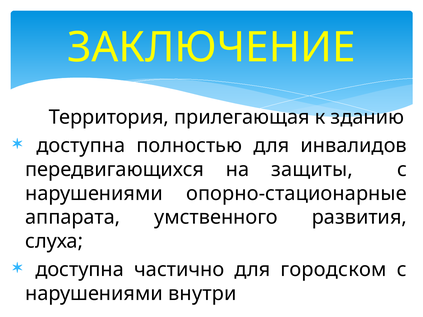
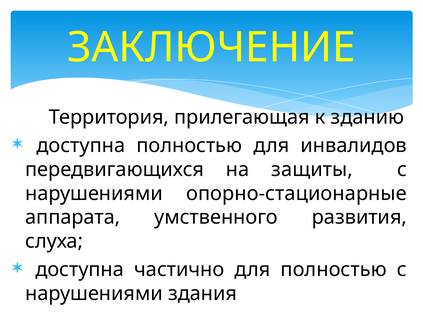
для городском: городском -> полностью
внутри: внутри -> здания
